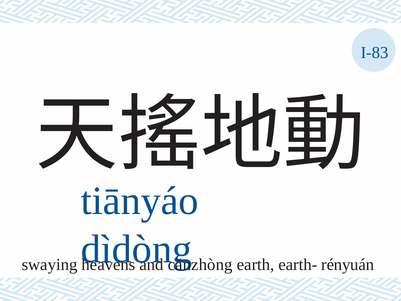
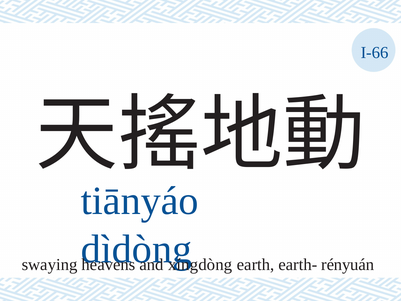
I-83: I-83 -> I-66
cǎnzhòng: cǎnzhòng -> xíngdòng
